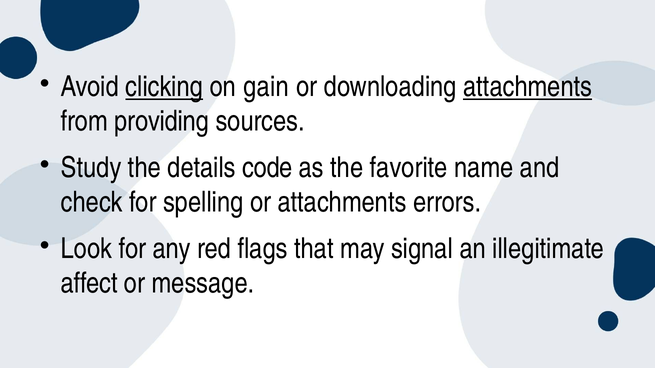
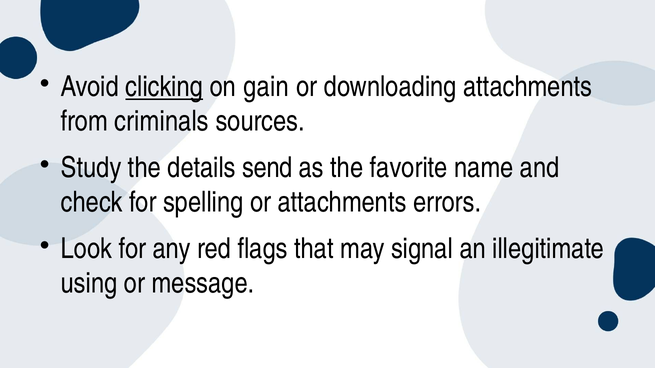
attachments at (528, 87) underline: present -> none
providing: providing -> criminals
code: code -> send
affect: affect -> using
